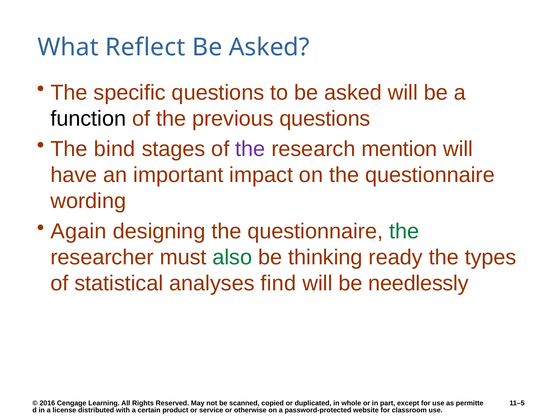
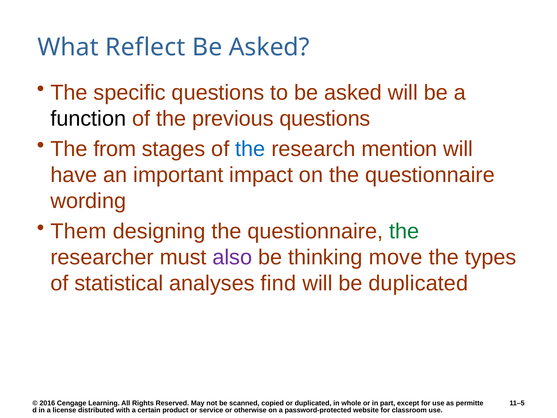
bind: bind -> from
the at (250, 149) colour: purple -> blue
Again: Again -> Them
also colour: green -> purple
ready: ready -> move
be needlessly: needlessly -> duplicated
